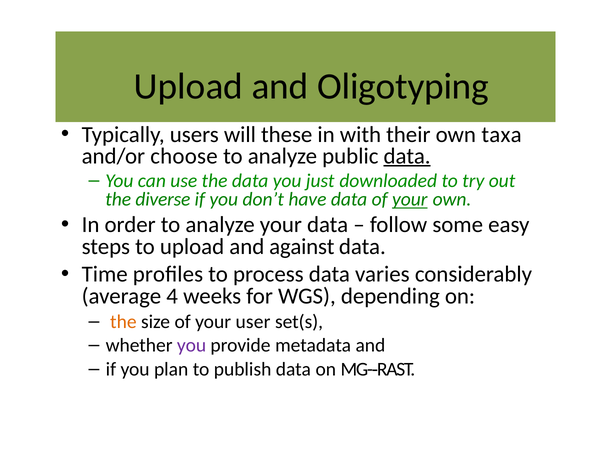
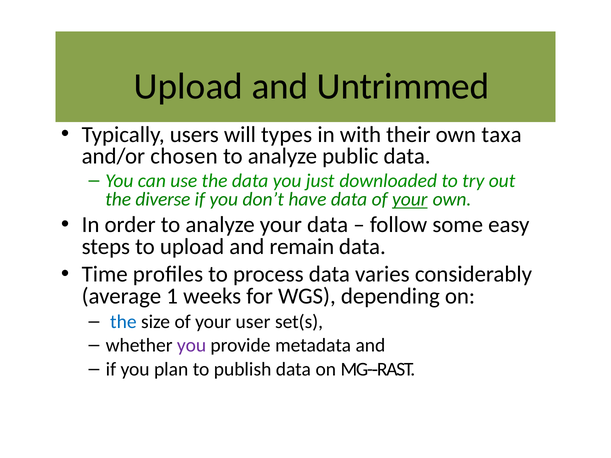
Oligotyping: Oligotyping -> Untrimmed
these: these -> types
choose: choose -> chosen
data at (407, 156) underline: present -> none
against: against -> remain
4: 4 -> 1
the at (123, 322) colour: orange -> blue
